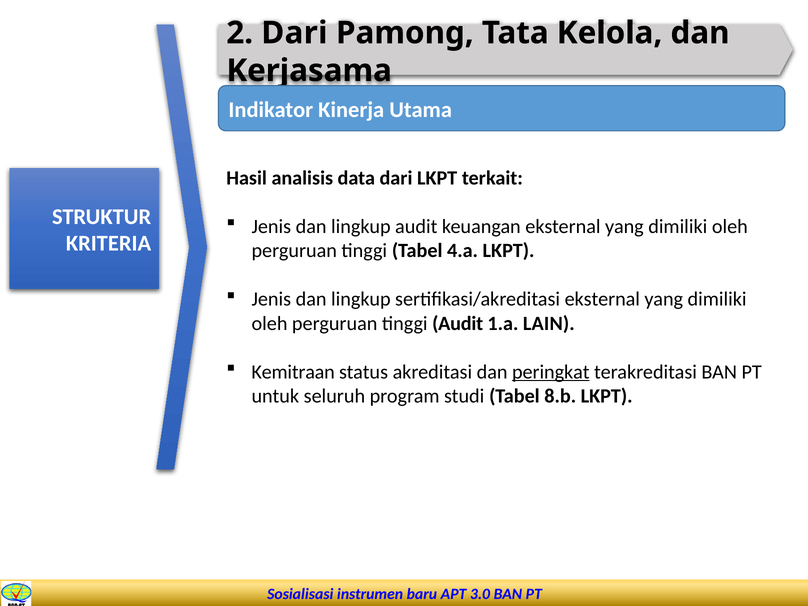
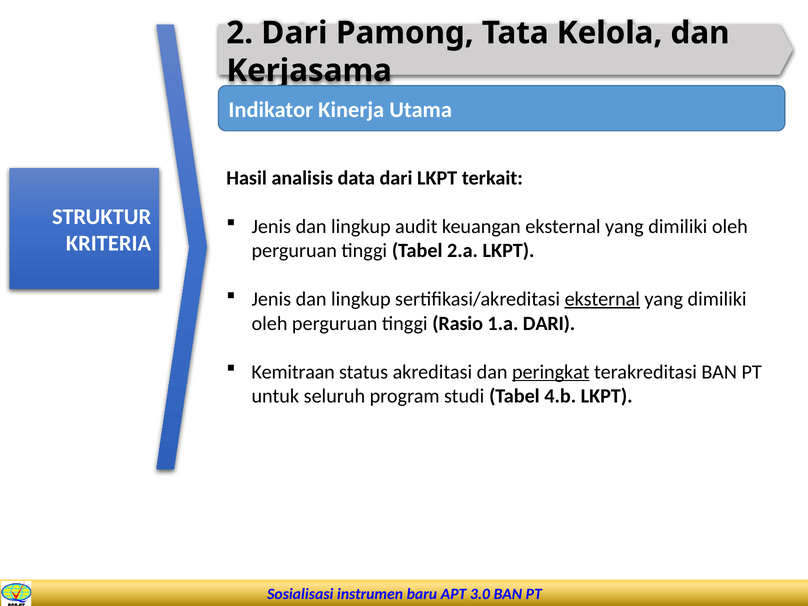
4.a: 4.a -> 2.a
eksternal at (602, 299) underline: none -> present
tinggi Audit: Audit -> Rasio
1.a LAIN: LAIN -> DARI
8.b: 8.b -> 4.b
